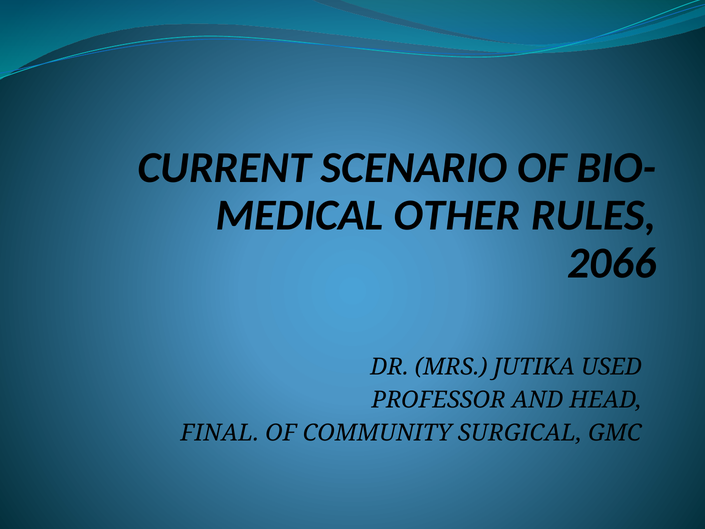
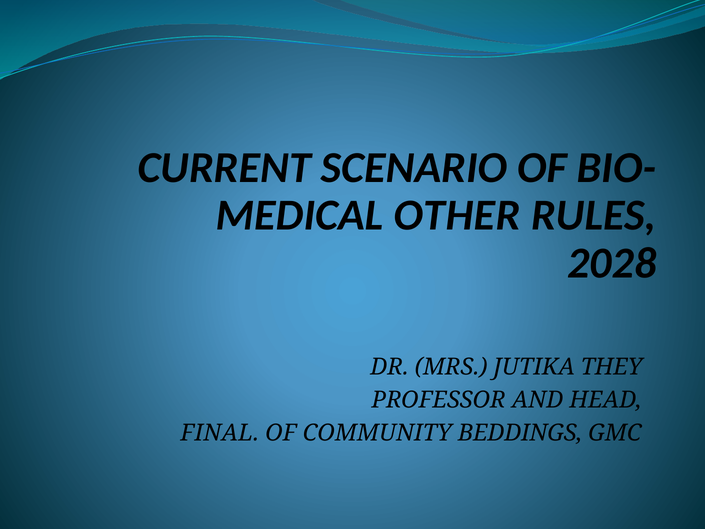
2066: 2066 -> 2028
USED: USED -> THEY
SURGICAL: SURGICAL -> BEDDINGS
